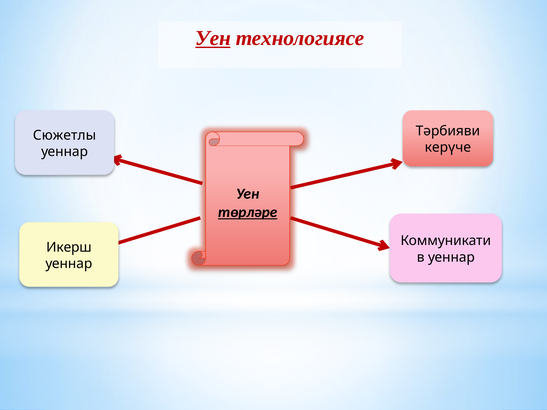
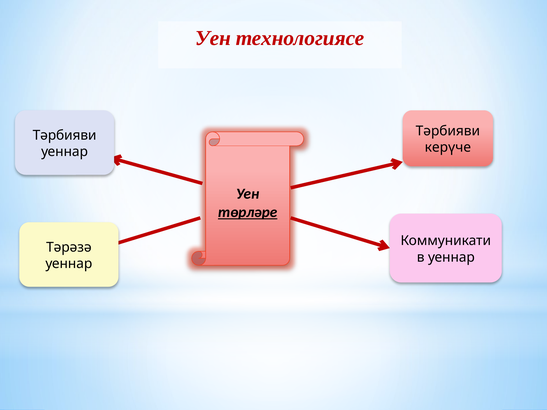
Уен at (213, 38) underline: present -> none
Сюжетлы at (64, 135): Сюжетлы -> Тәрбияви
Икерш: Икерш -> Тәрәзә
